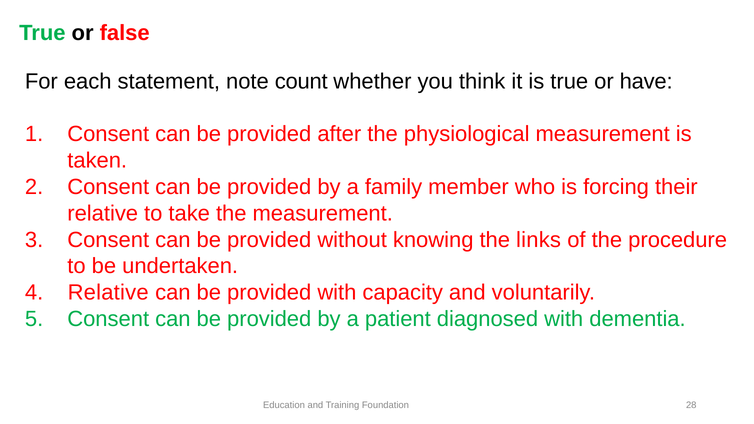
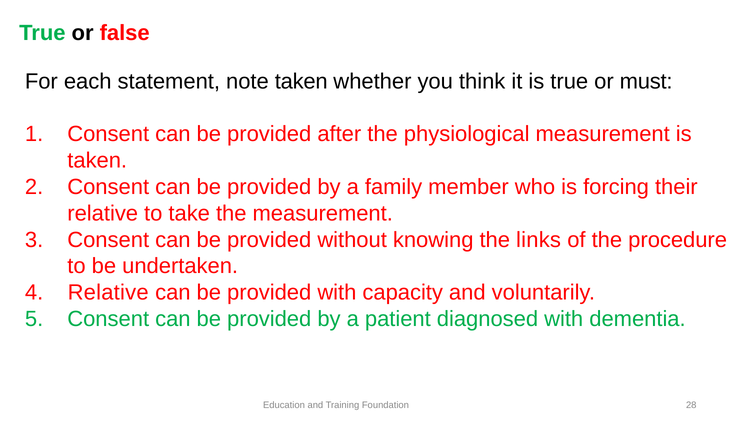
note count: count -> taken
have: have -> must
